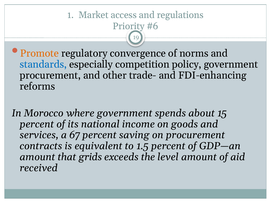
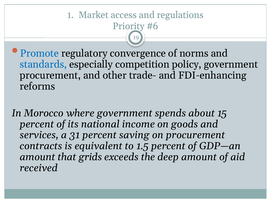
Promote colour: orange -> blue
67: 67 -> 31
level: level -> deep
